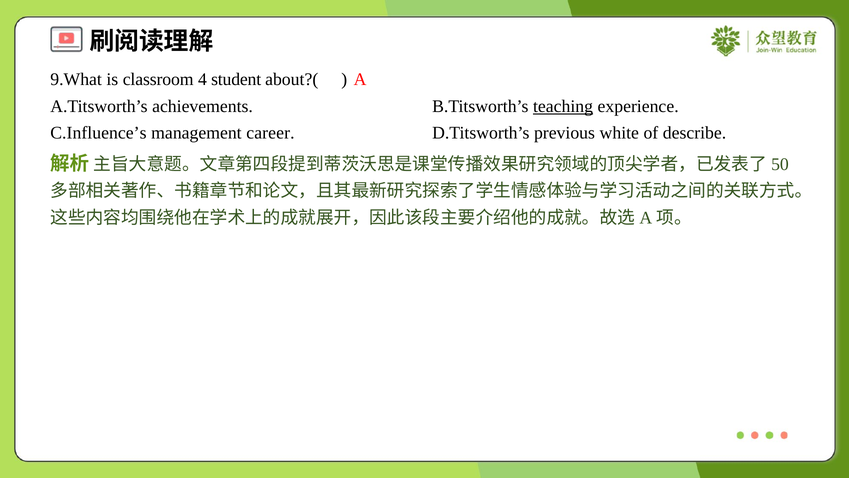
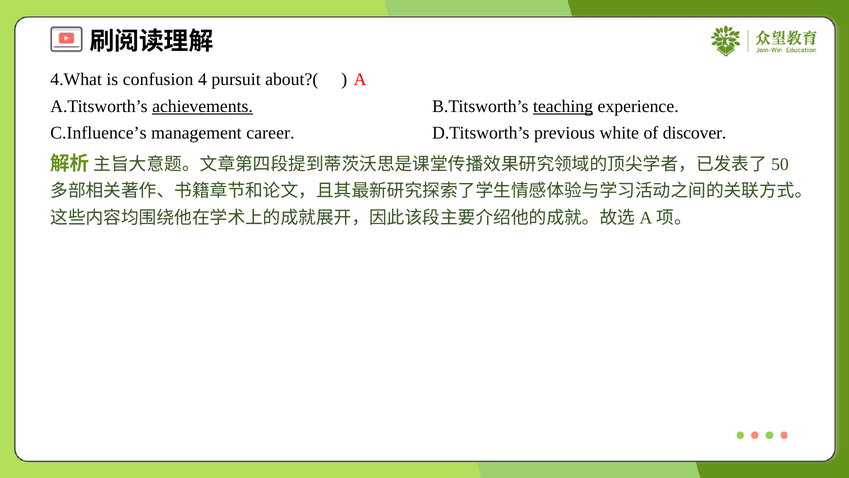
9.What: 9.What -> 4.What
classroom: classroom -> confusion
student: student -> pursuit
achievements underline: none -> present
describe: describe -> discover
